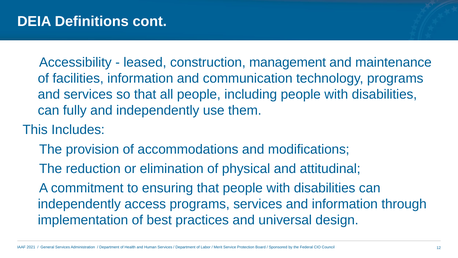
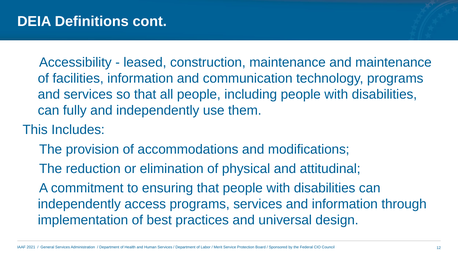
construction management: management -> maintenance
